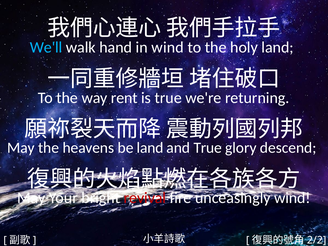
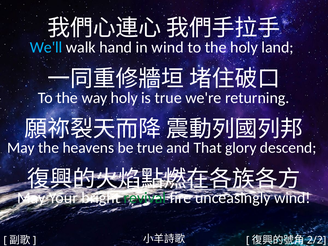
way rent: rent -> holy
be land: land -> true
and True: True -> That
revival colour: red -> green
